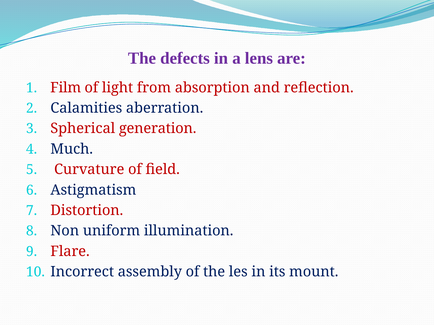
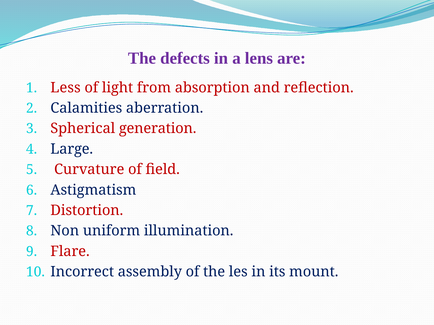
Film: Film -> Less
Much: Much -> Large
